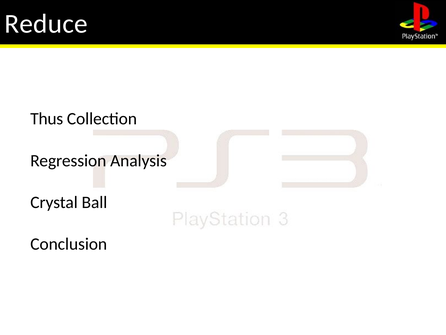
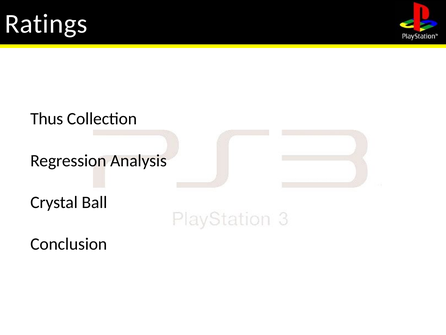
Reduce: Reduce -> Ratings
